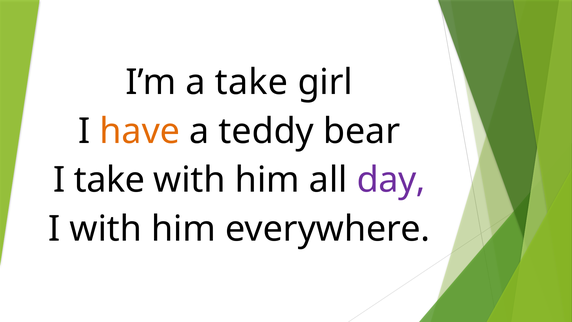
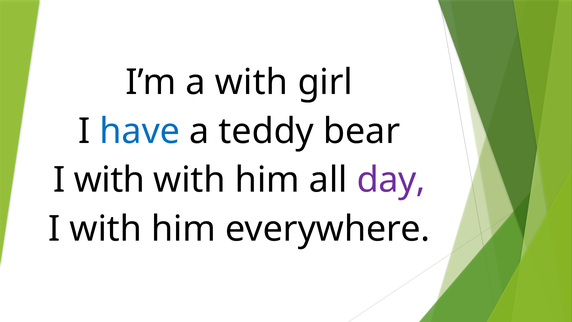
a take: take -> with
have colour: orange -> blue
take at (109, 180): take -> with
